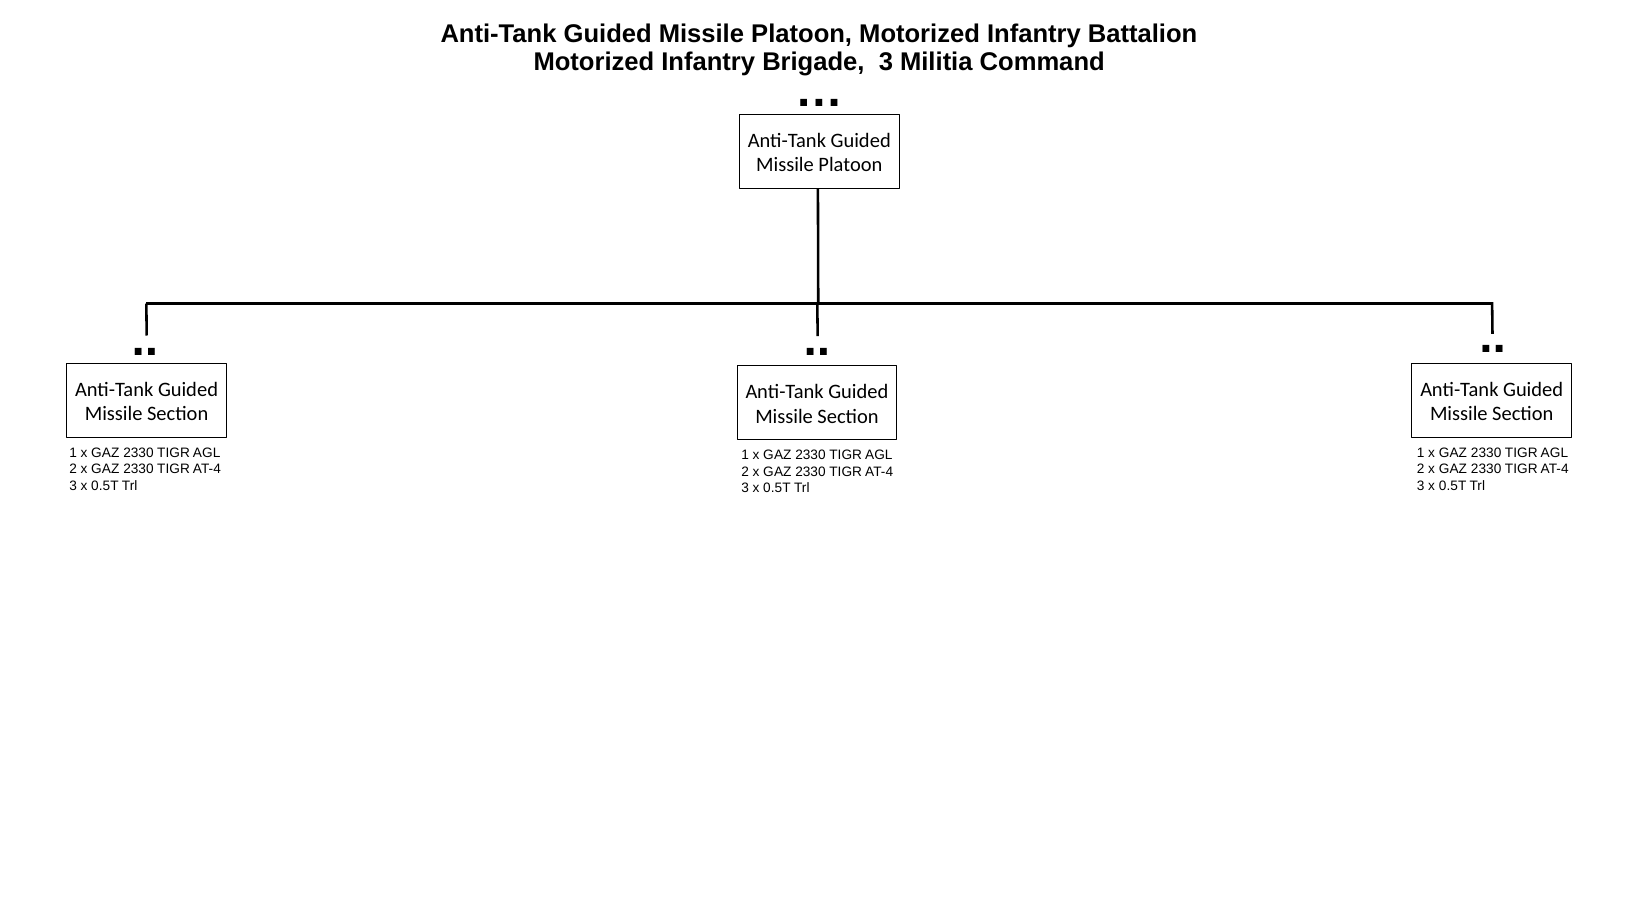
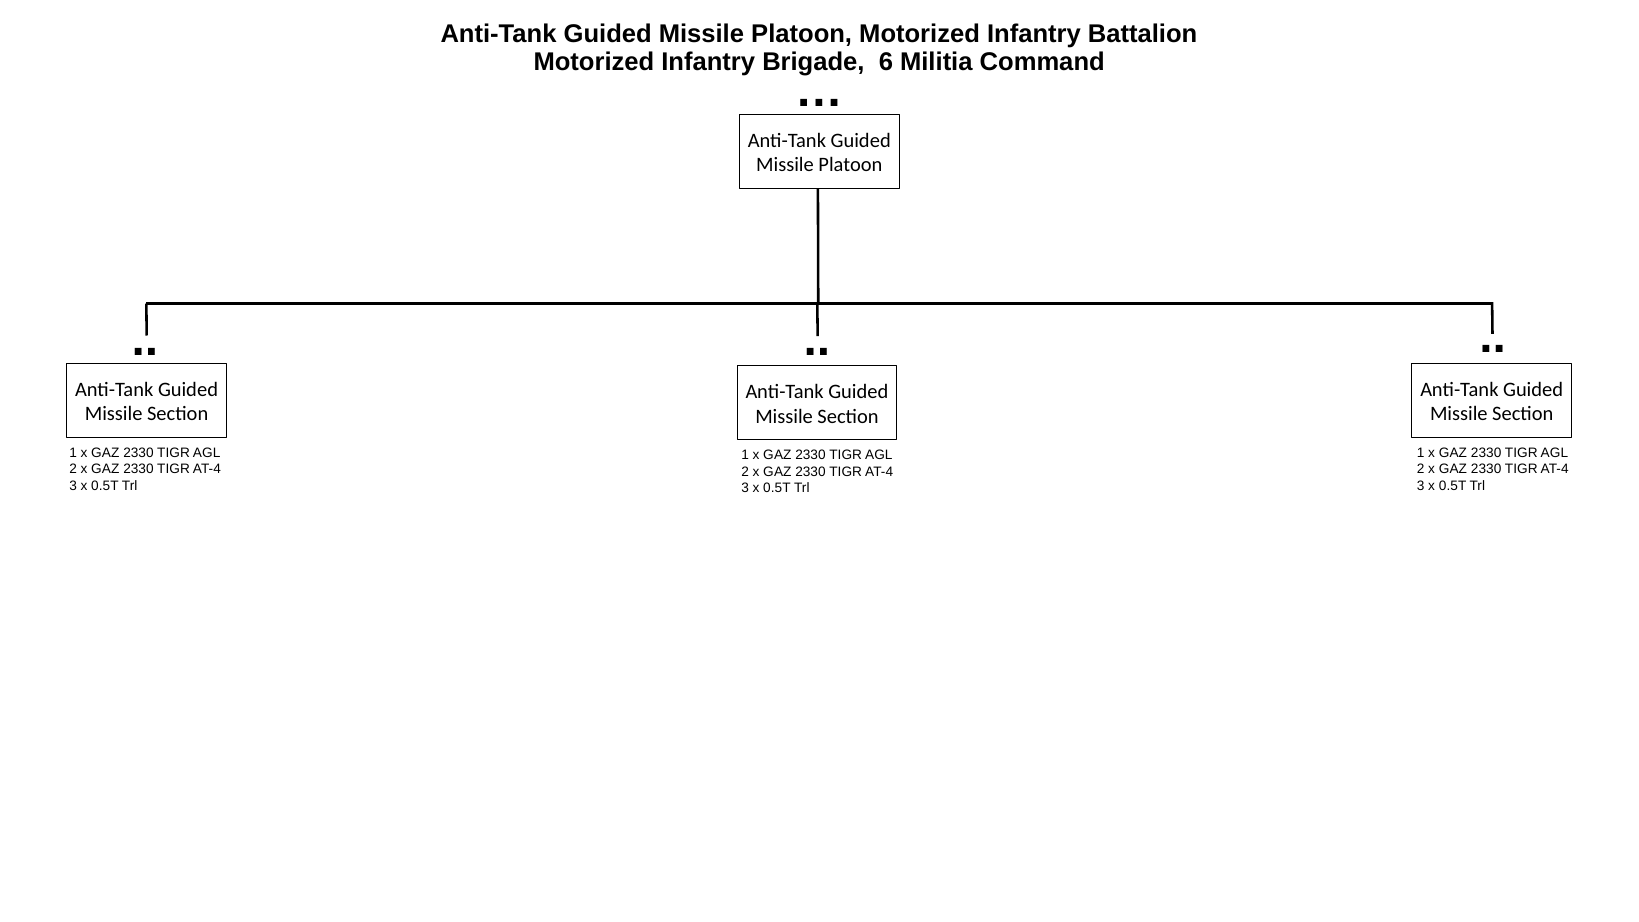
Brigade 3: 3 -> 6
